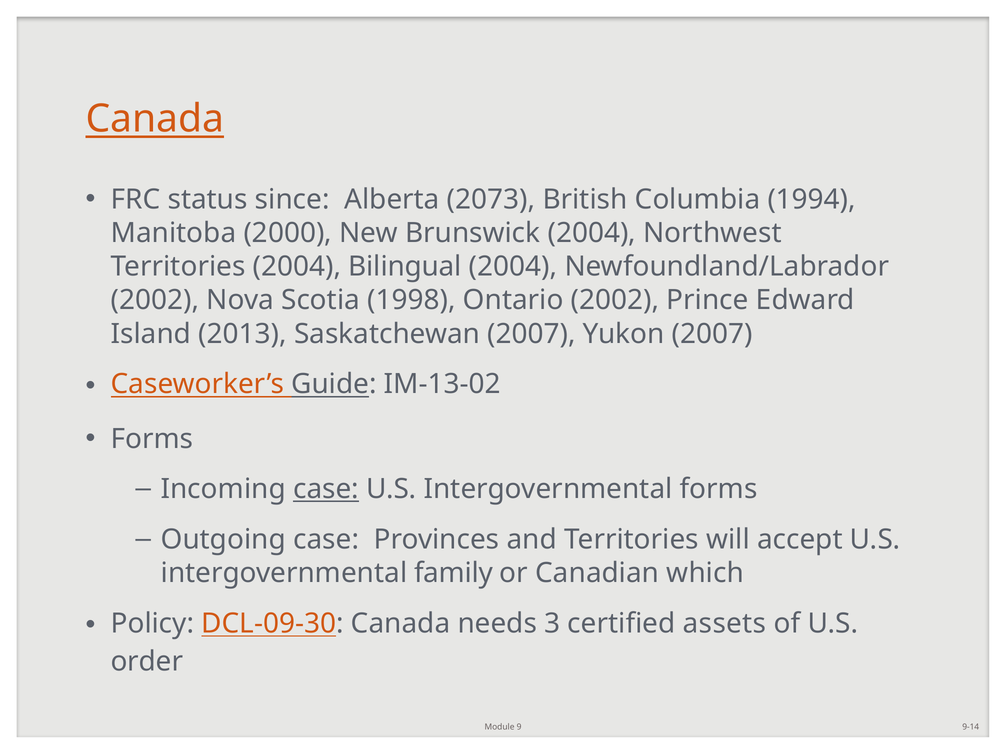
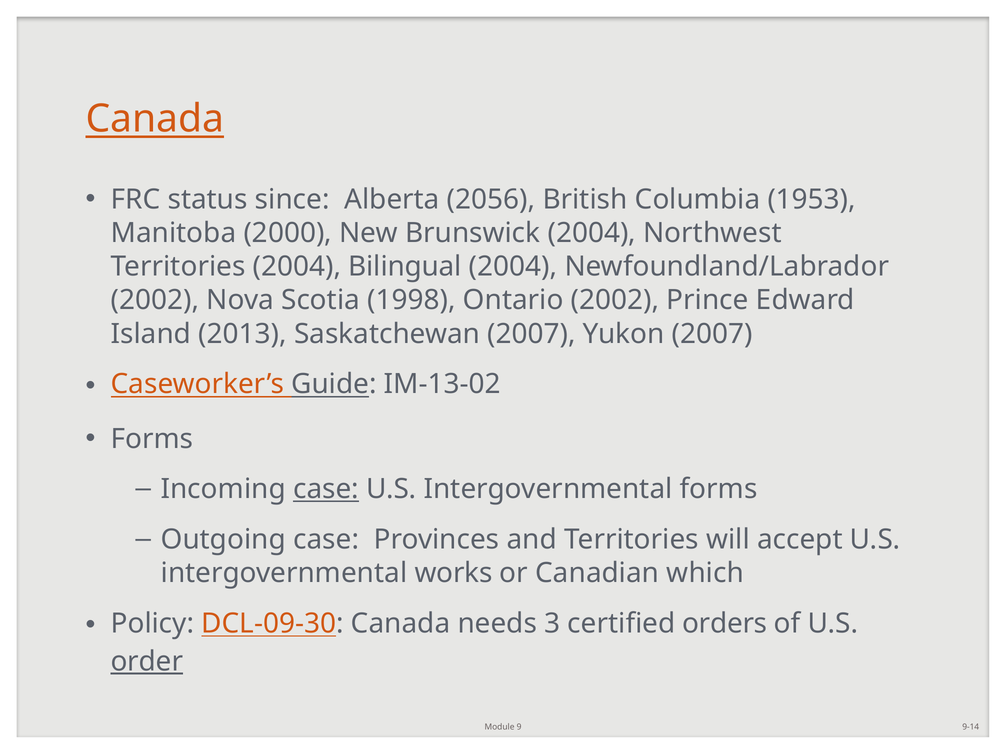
2073: 2073 -> 2056
1994: 1994 -> 1953
family: family -> works
assets: assets -> orders
order underline: none -> present
